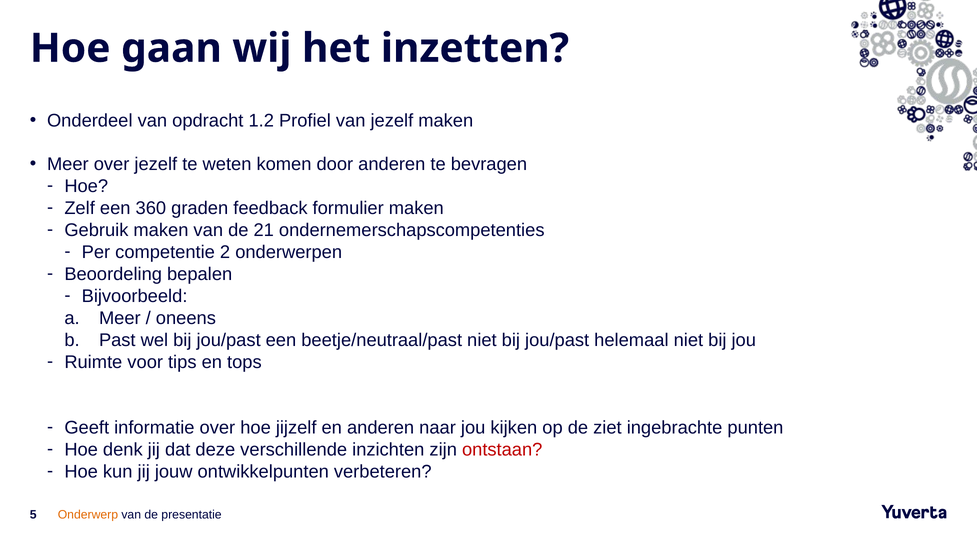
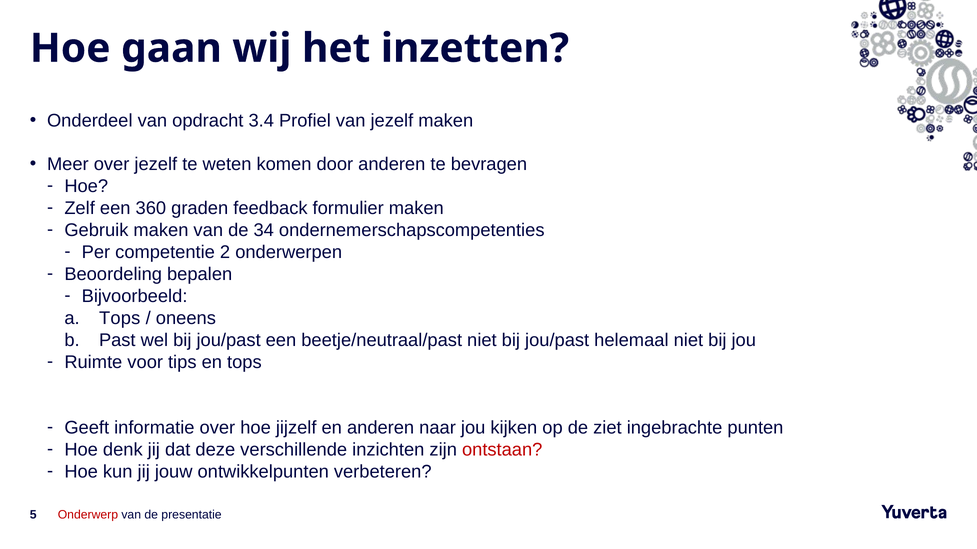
1.2: 1.2 -> 3.4
21: 21 -> 34
Meer at (120, 318): Meer -> Tops
Onderwerp colour: orange -> red
